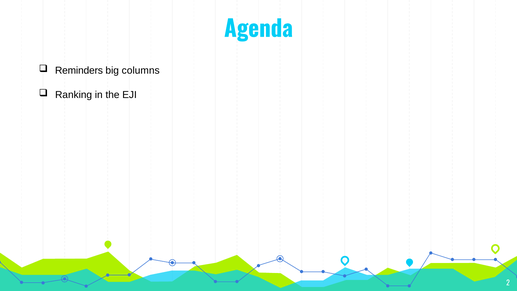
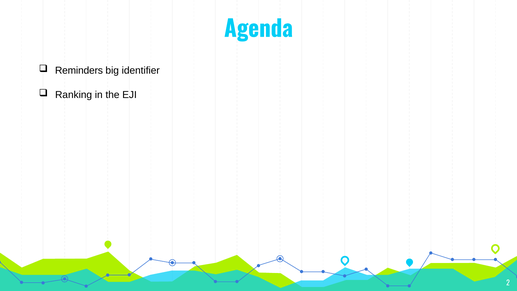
columns: columns -> identifier
